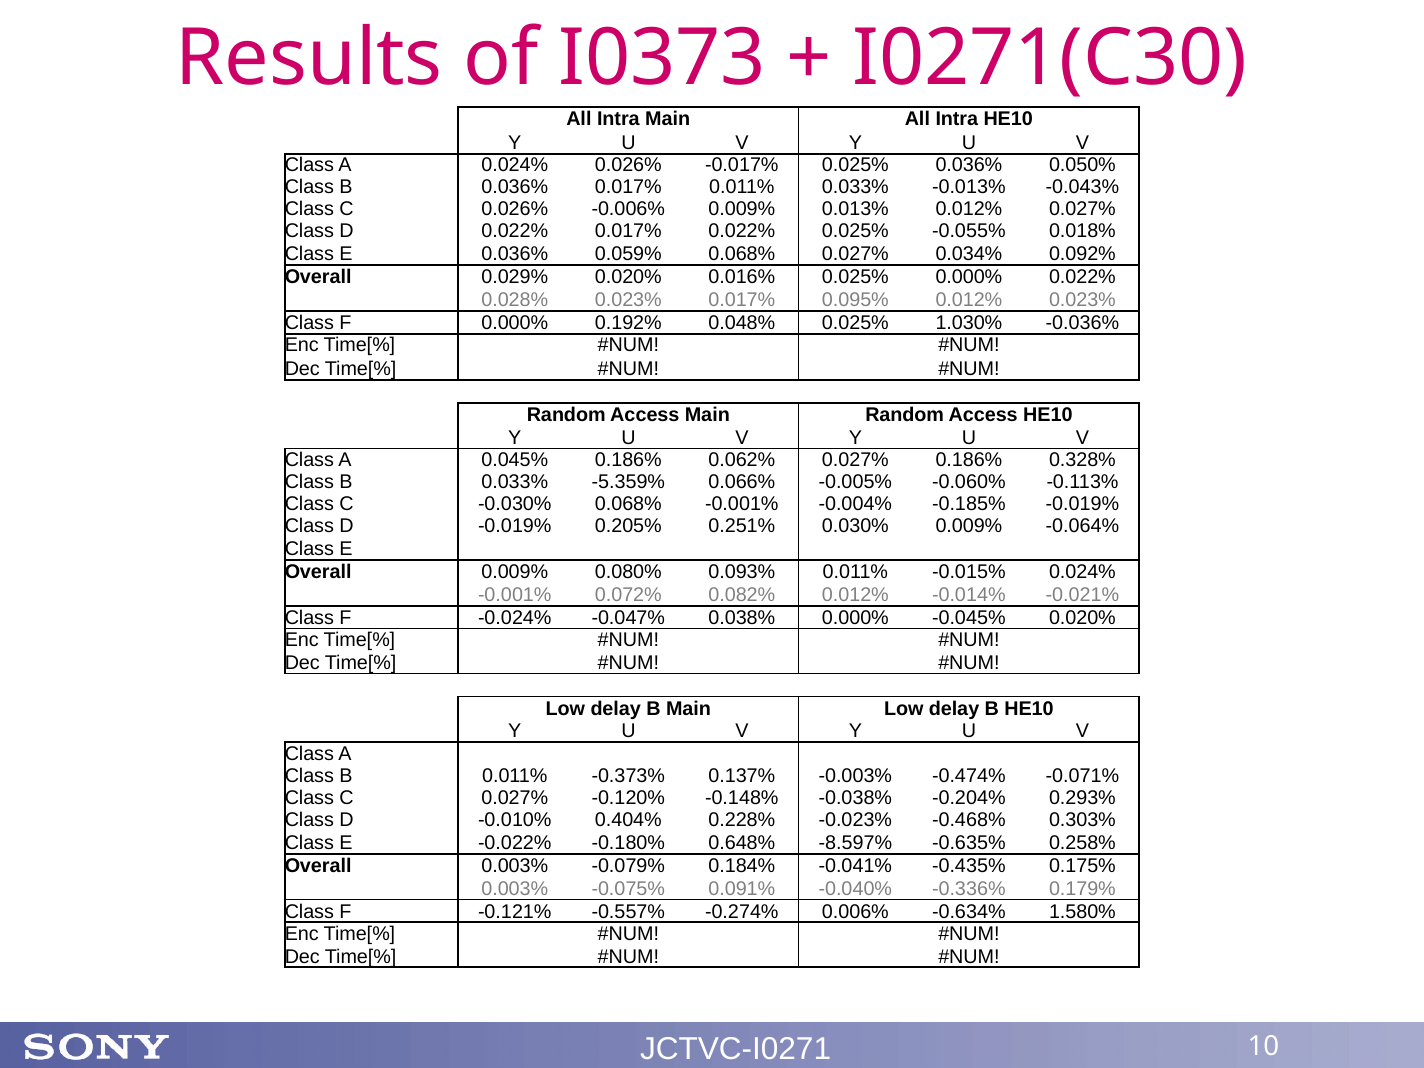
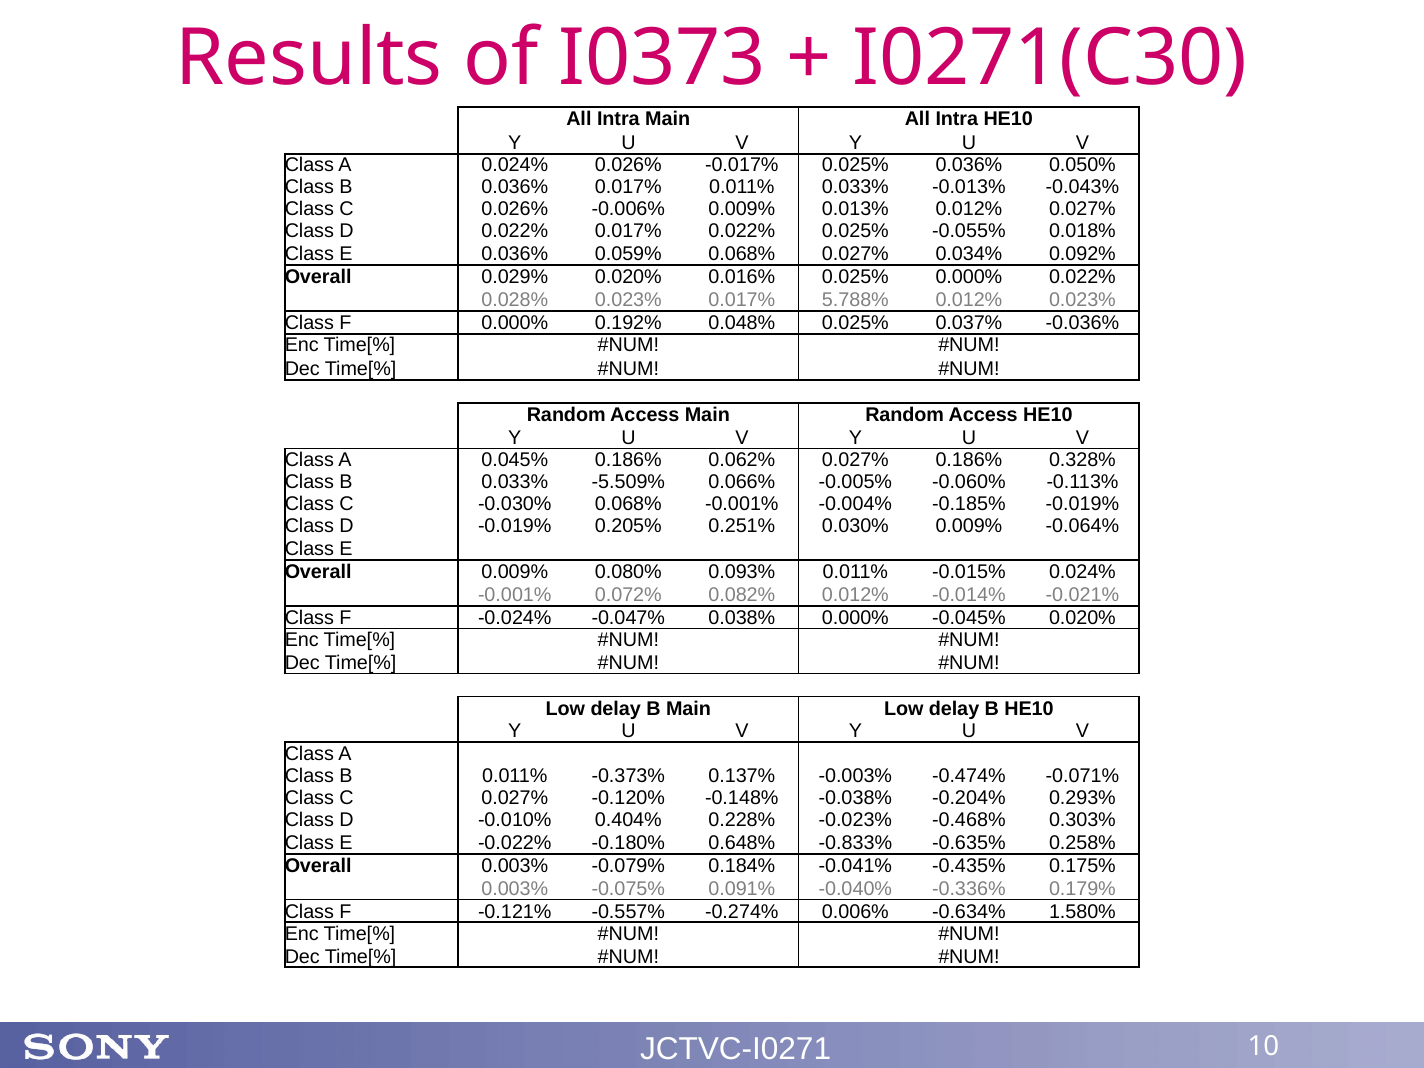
0.095%: 0.095% -> 5.788%
1.030%: 1.030% -> 0.037%
-5.359%: -5.359% -> -5.509%
-8.597%: -8.597% -> -0.833%
